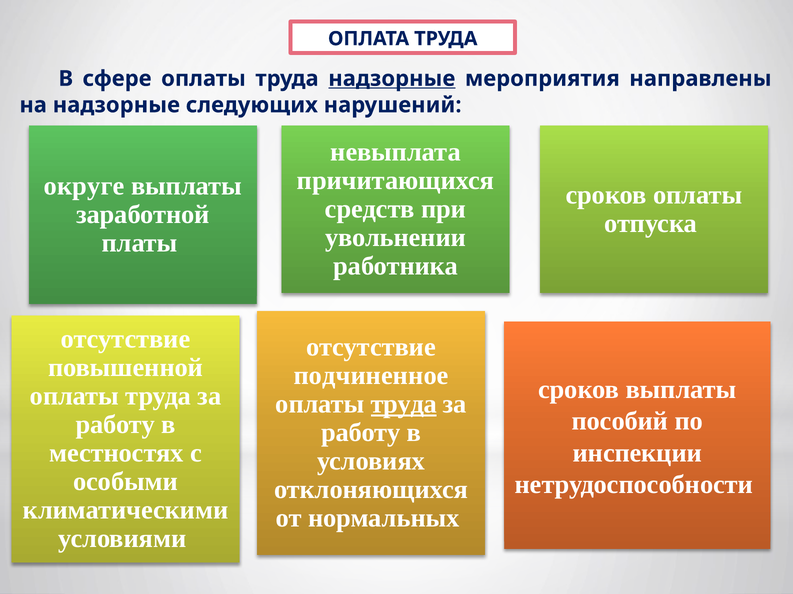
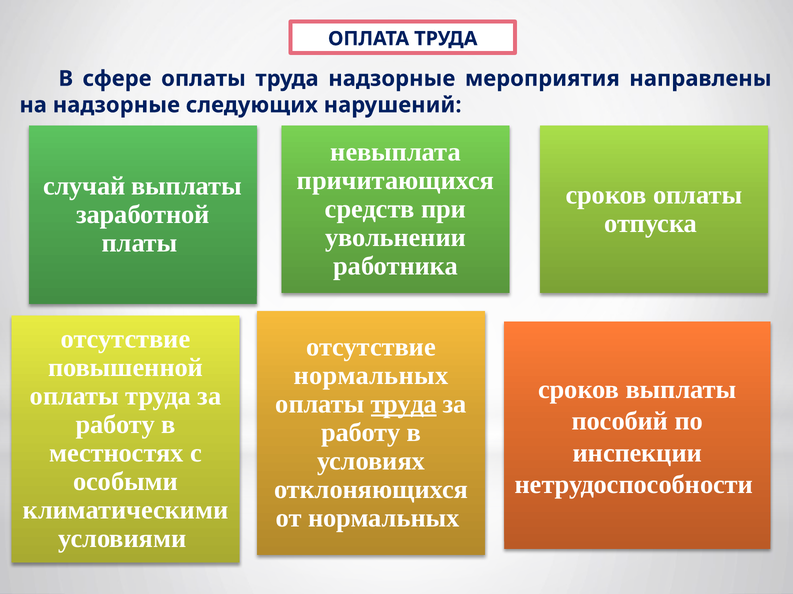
надзорные at (392, 79) underline: present -> none
округе: округе -> случай
подчиненное at (371, 376): подчиненное -> нормальных
